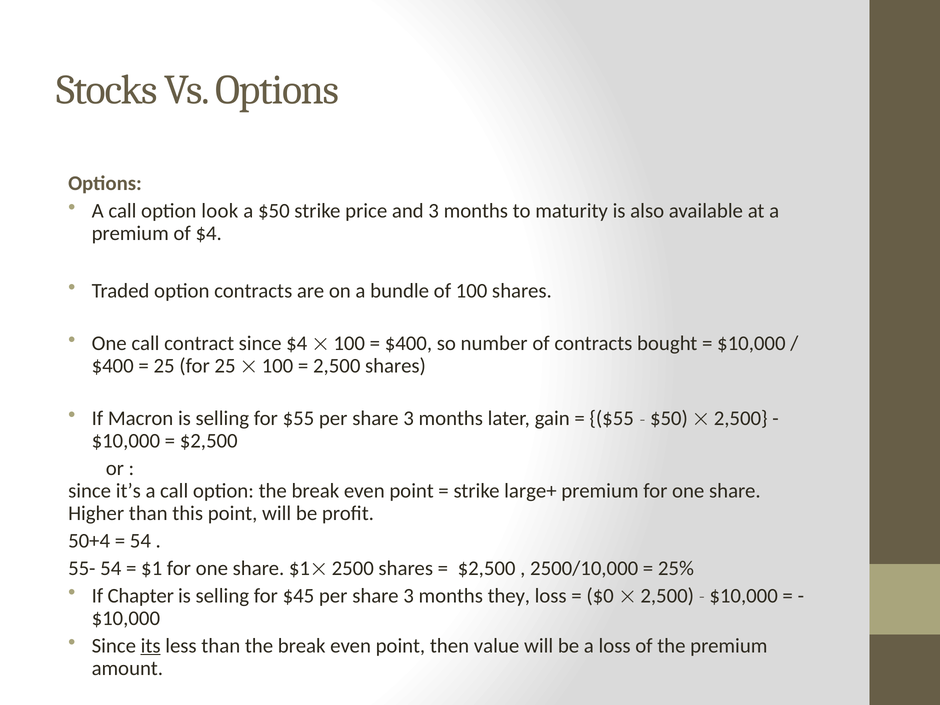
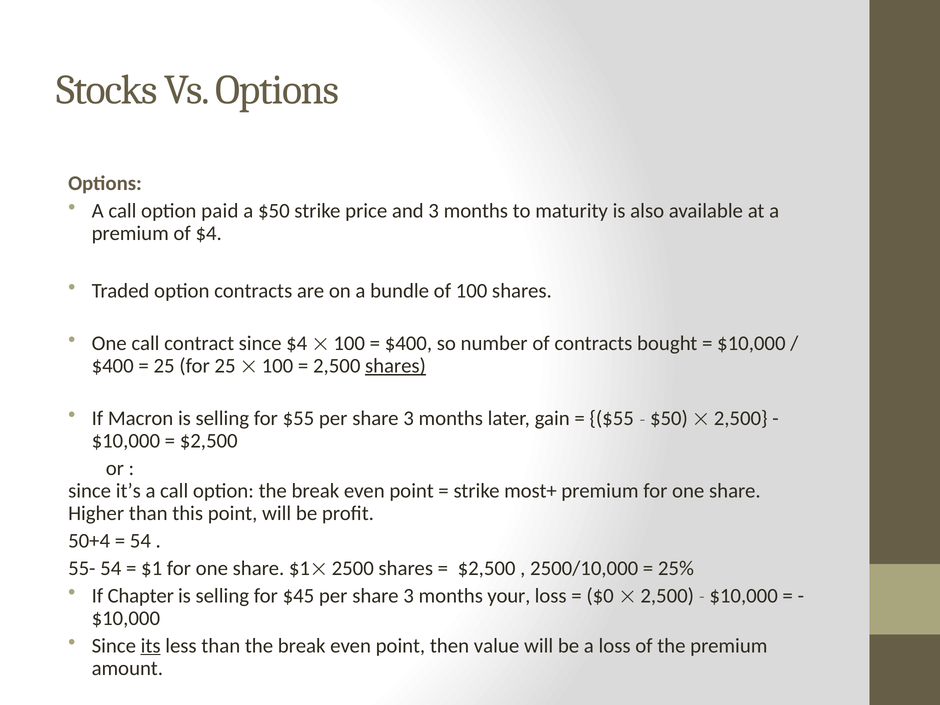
look: look -> paid
shares at (395, 366) underline: none -> present
large+: large+ -> most+
they: they -> your
